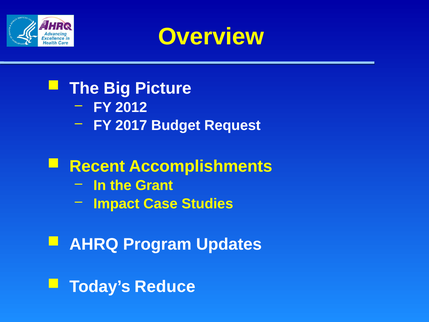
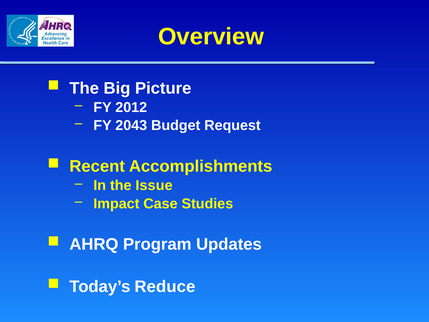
2017: 2017 -> 2043
Grant: Grant -> Issue
